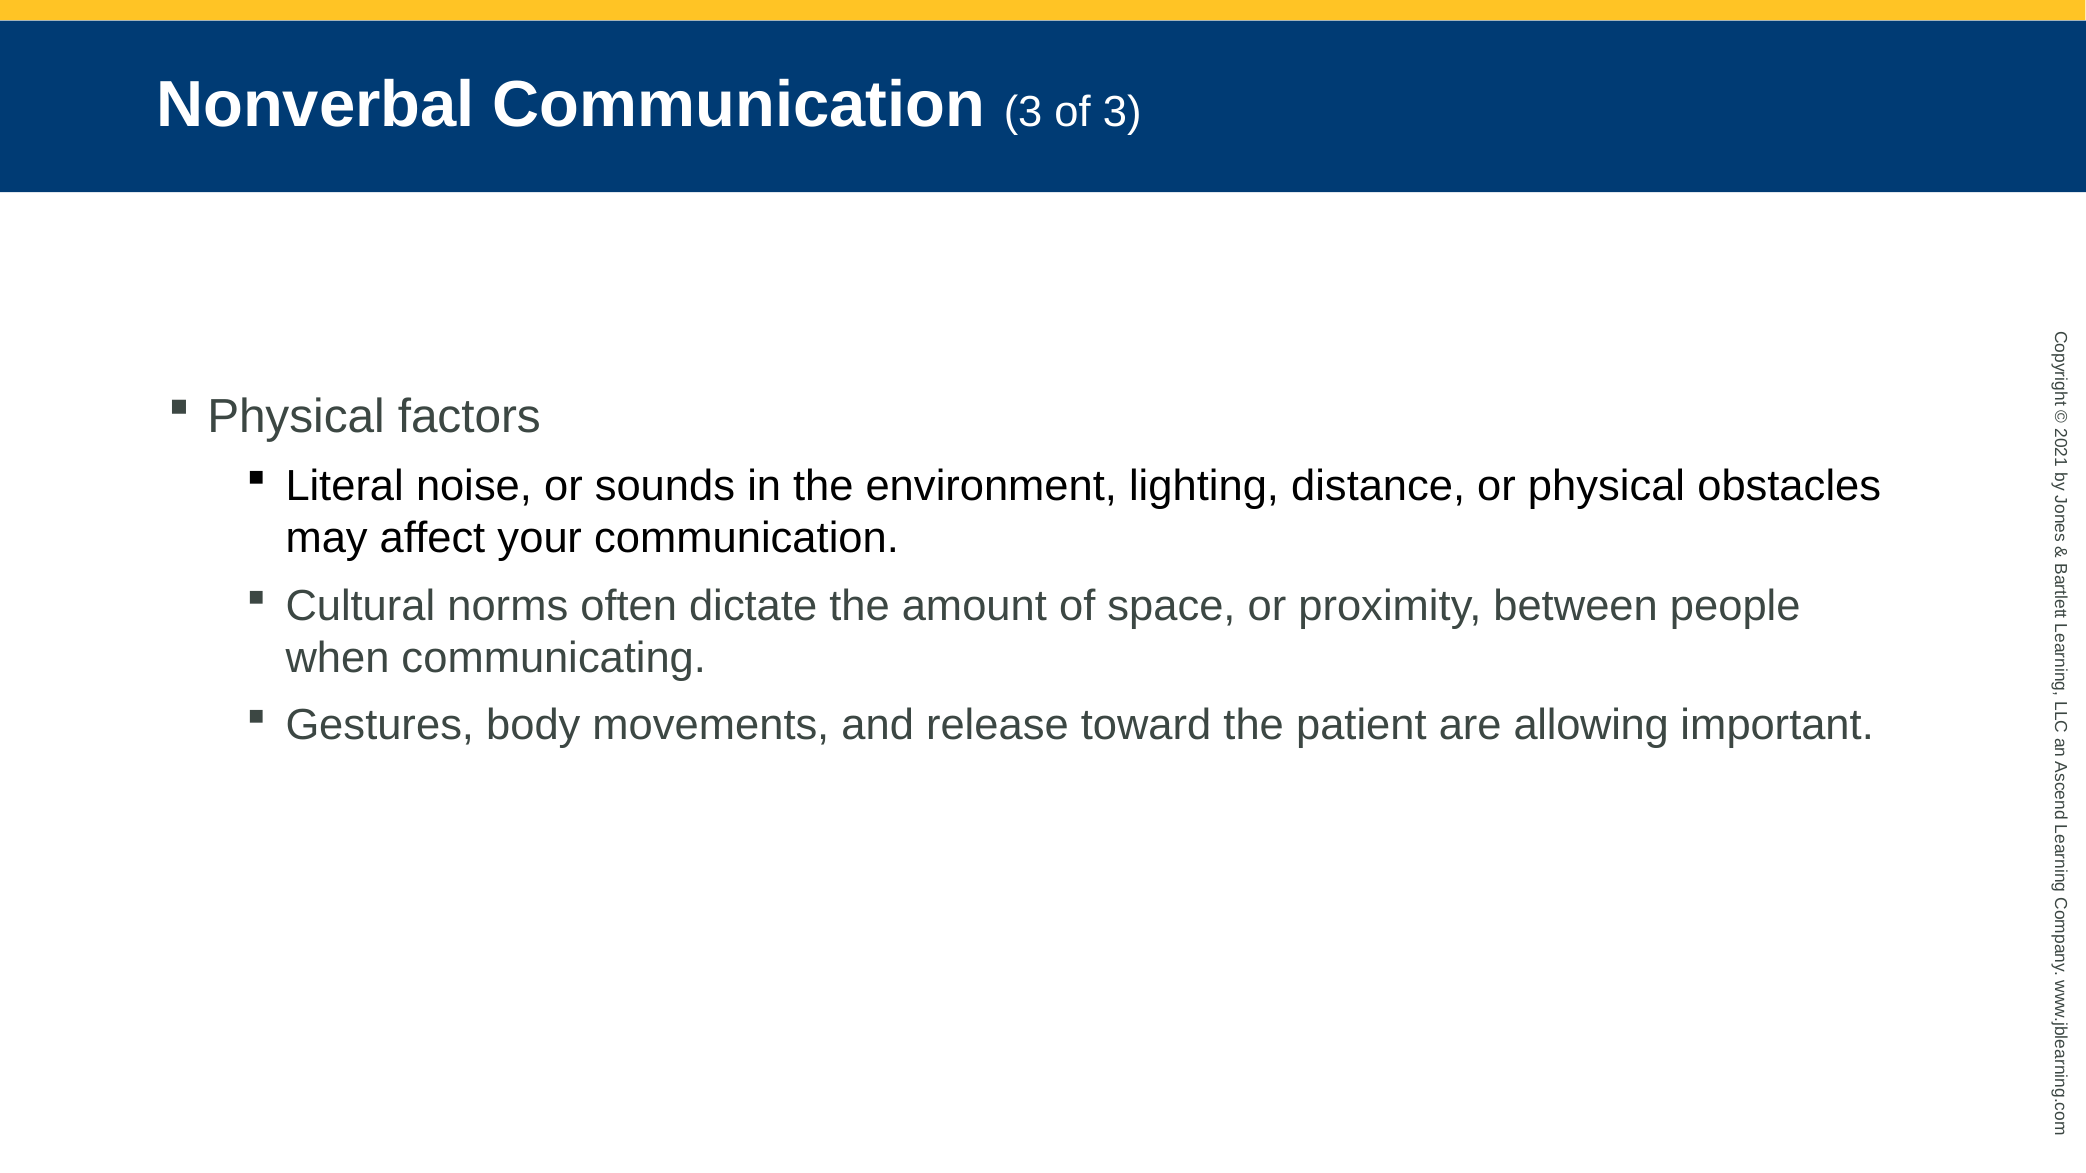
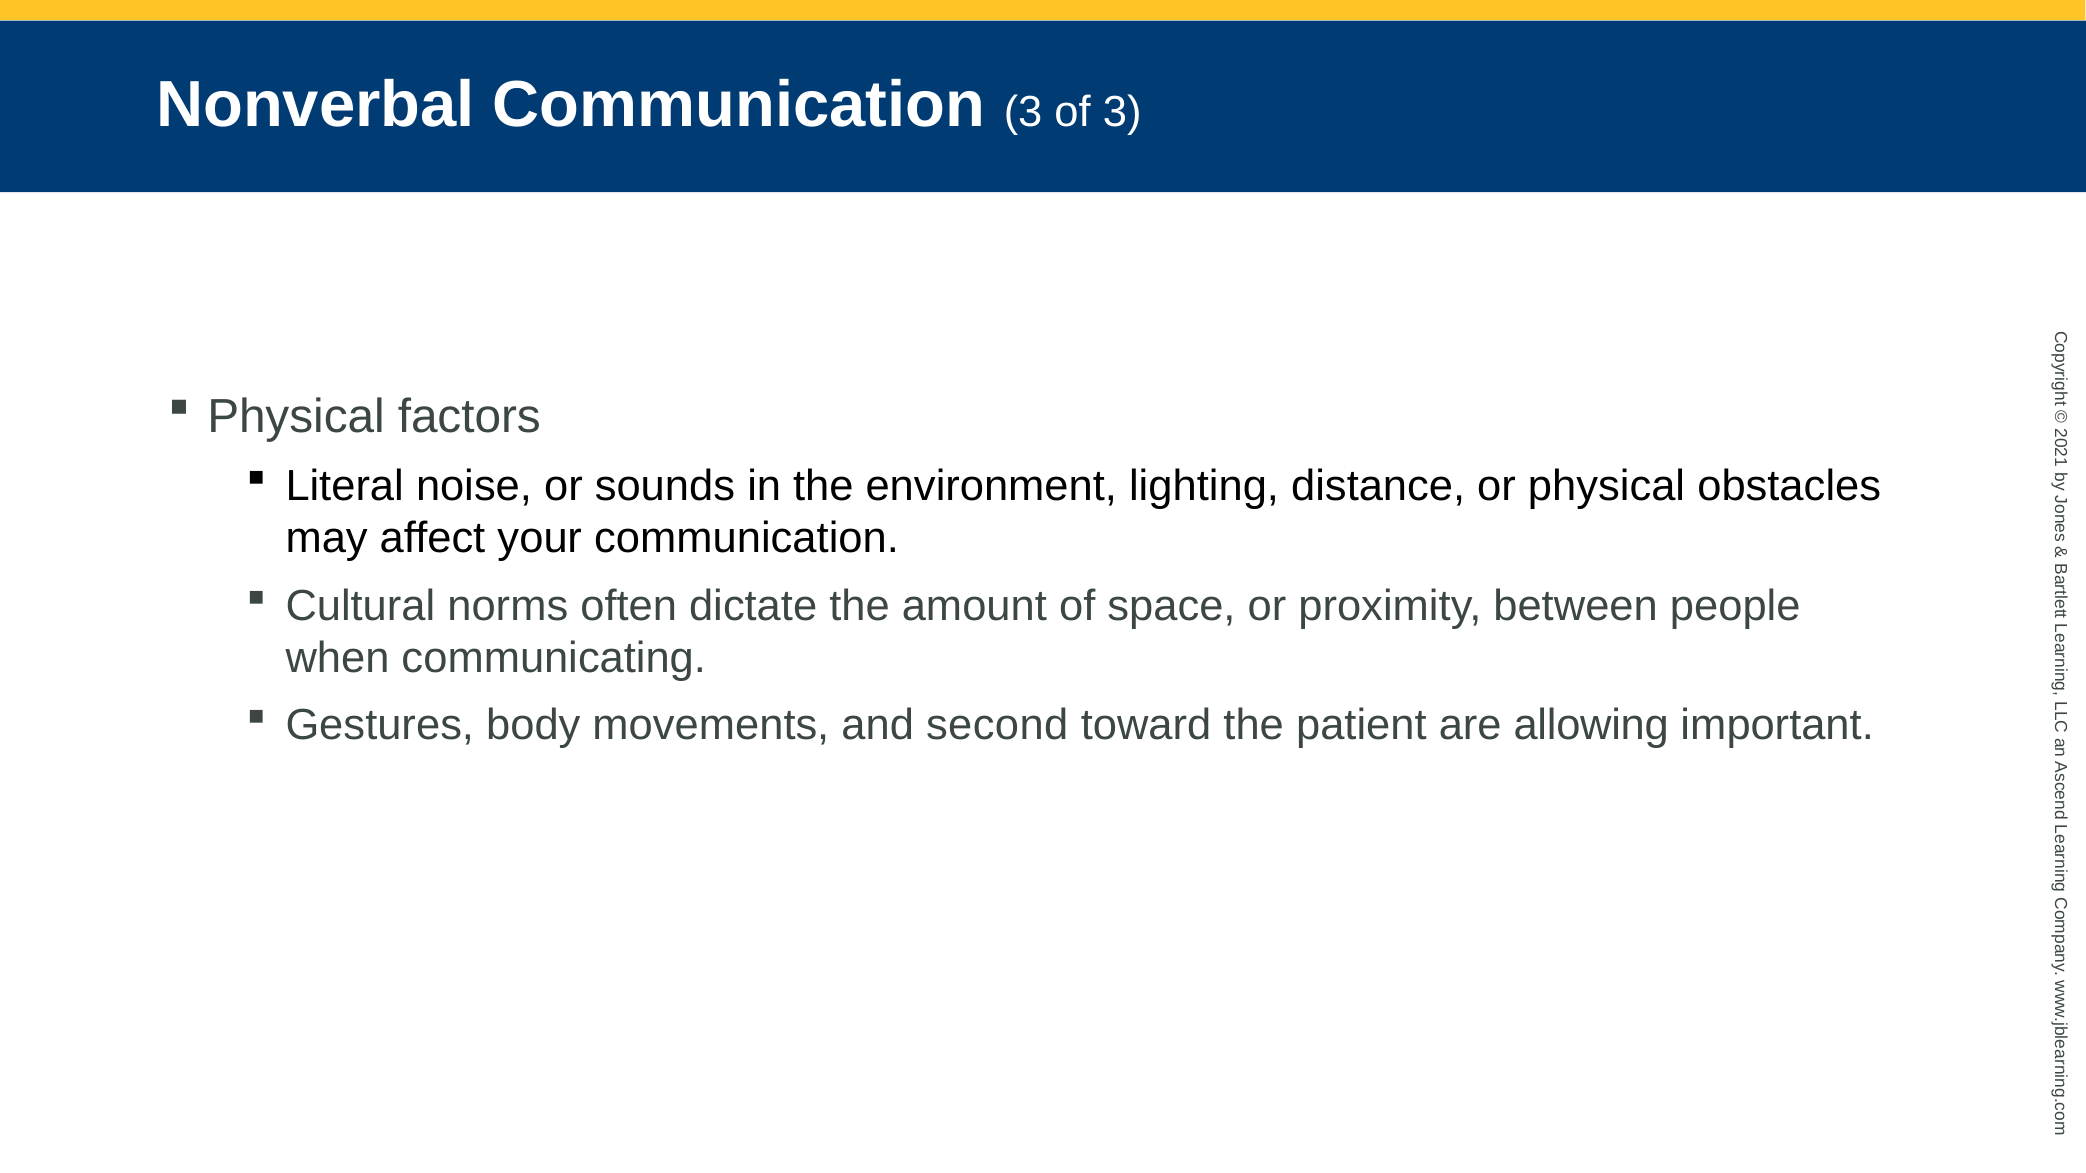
release: release -> second
